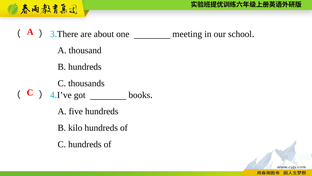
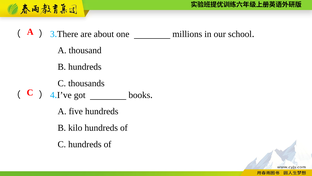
meeting: meeting -> millions
